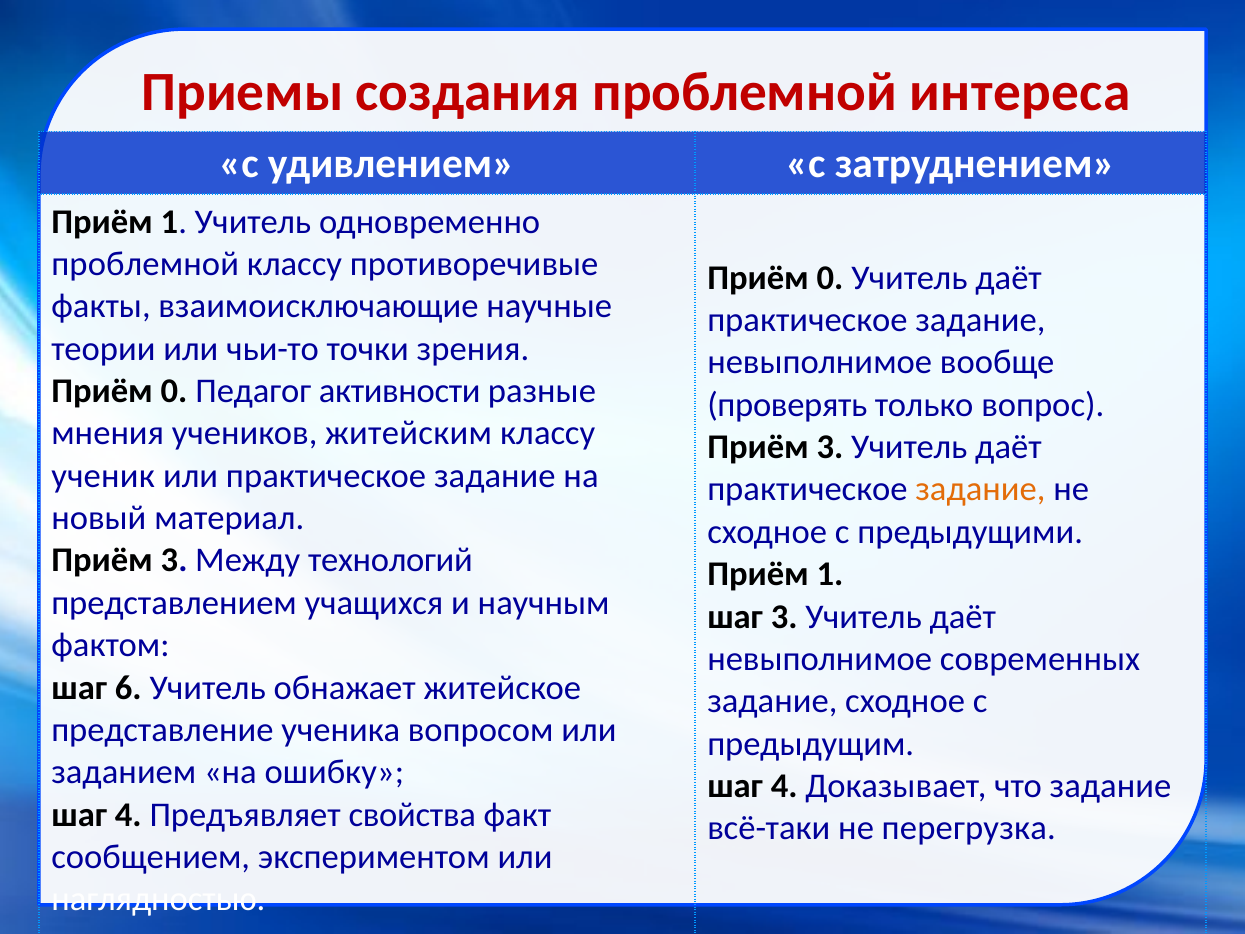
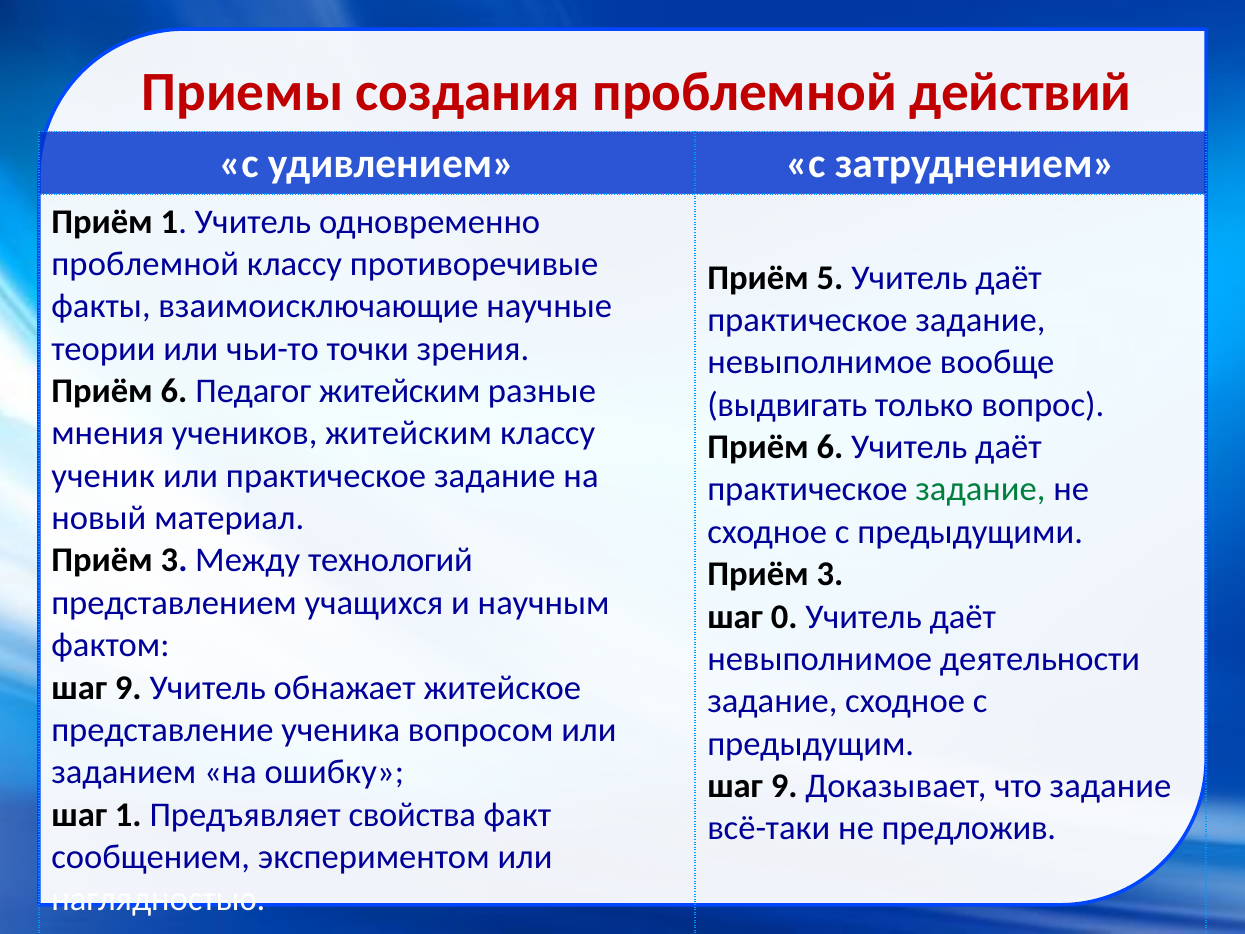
интереса: интереса -> действий
0 at (830, 278): 0 -> 5
0 at (174, 391): 0 -> 6
Педагог активности: активности -> житейским
проверять: проверять -> выдвигать
3 at (830, 447): 3 -> 6
задание at (980, 489) colour: orange -> green
1 at (830, 574): 1 -> 3
шаг 3: 3 -> 0
современных: современных -> деятельности
6 at (128, 687): 6 -> 9
4 at (784, 786): 4 -> 9
4 at (128, 814): 4 -> 1
перегрузка: перегрузка -> предложив
